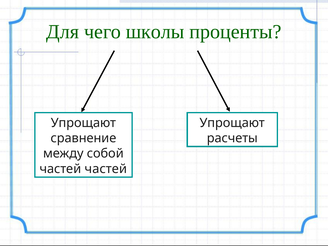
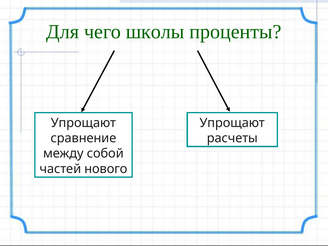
частей частей: частей -> нового
